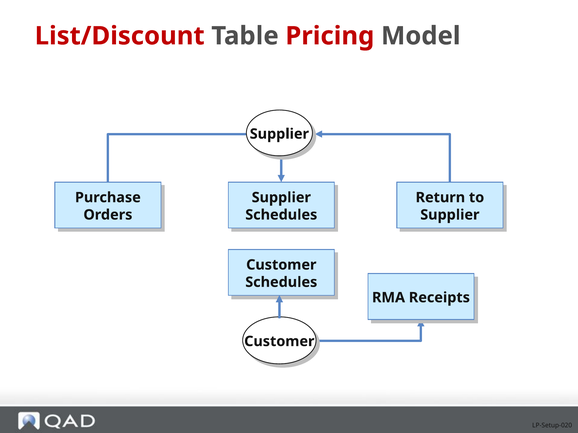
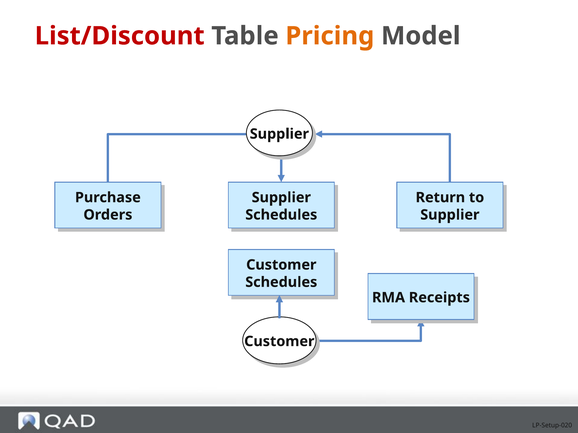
Pricing colour: red -> orange
